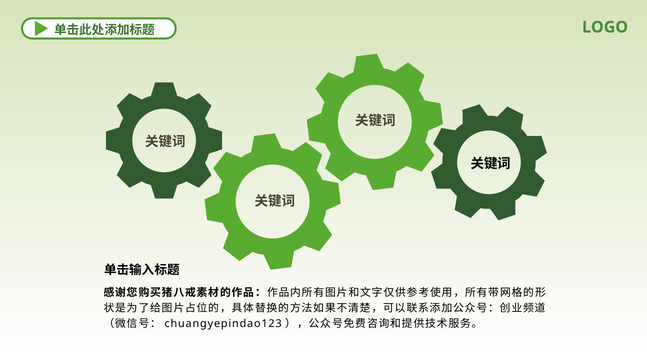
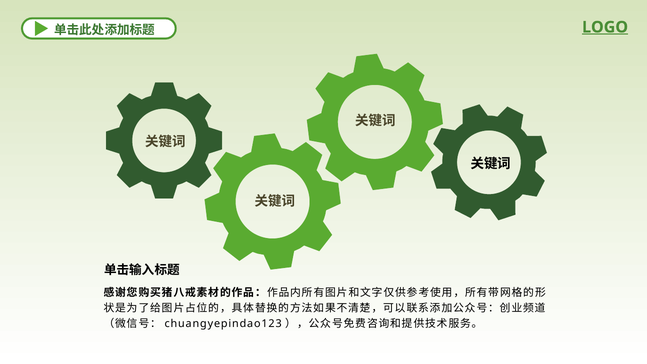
LOGO underline: none -> present
